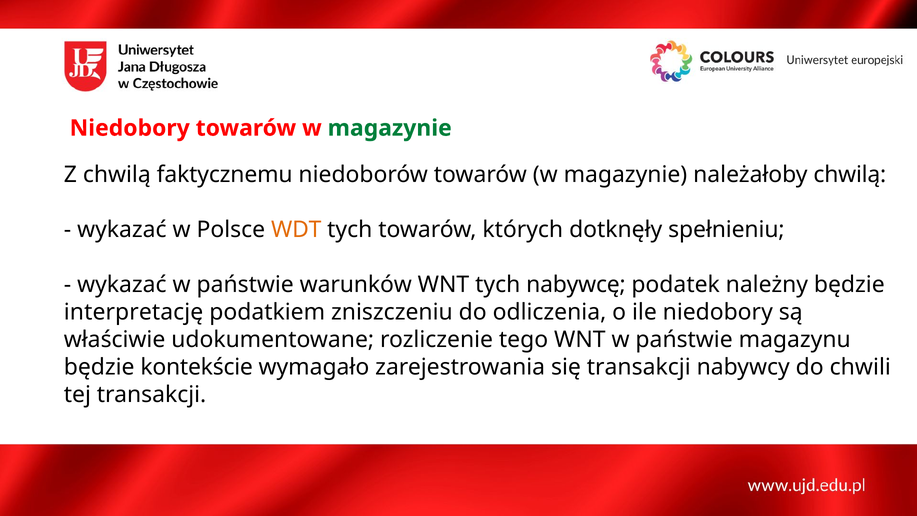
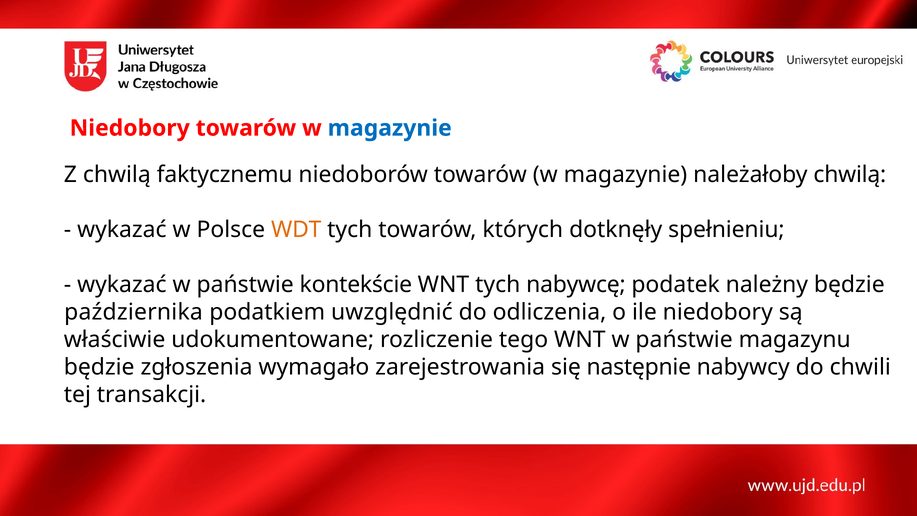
magazynie at (390, 128) colour: green -> blue
warunków: warunków -> kontekście
interpretację: interpretację -> października
zniszczeniu: zniszczeniu -> uwzględnić
kontekście: kontekście -> zgłoszenia
się transakcji: transakcji -> następnie
